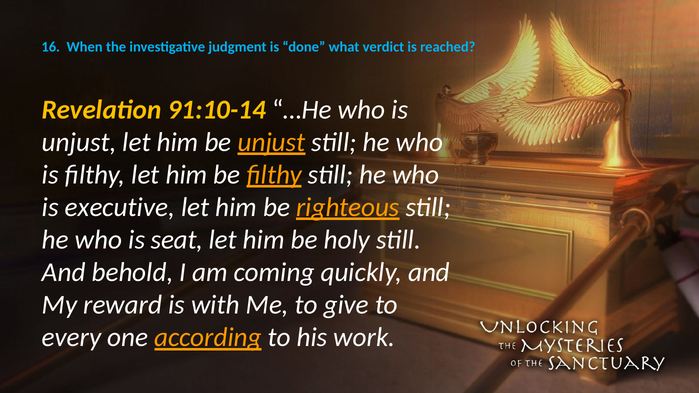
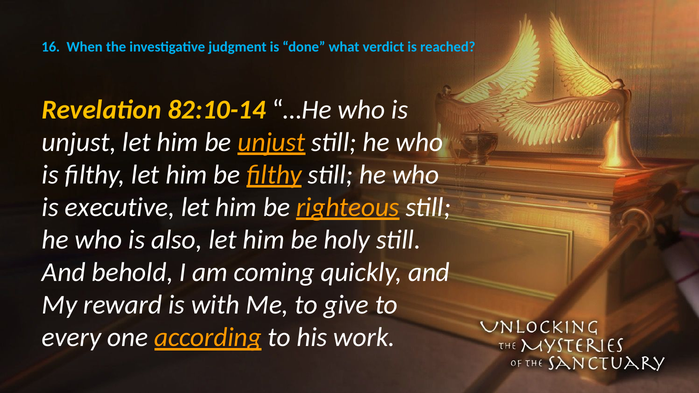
91:10-14: 91:10-14 -> 82:10-14
seat: seat -> also
